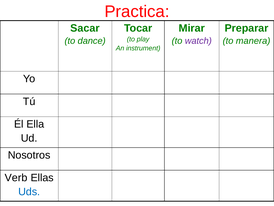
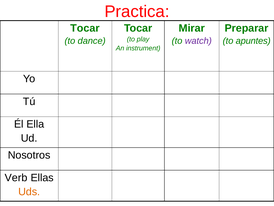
Sacar at (85, 28): Sacar -> Tocar
manera: manera -> apuntes
Uds colour: blue -> orange
